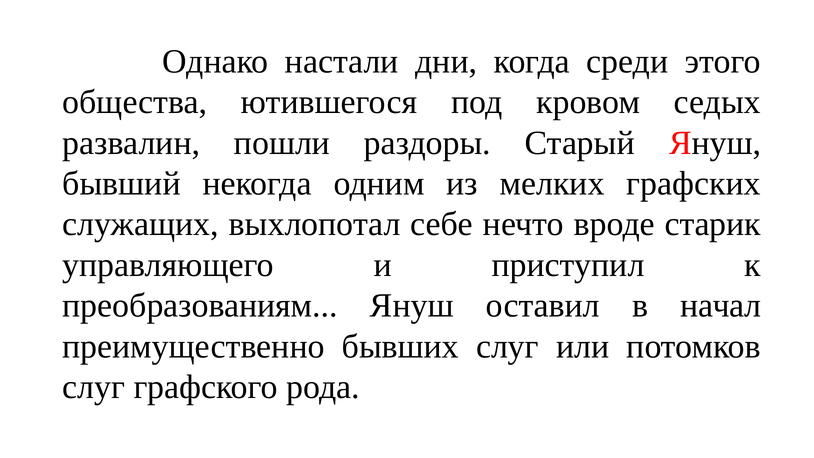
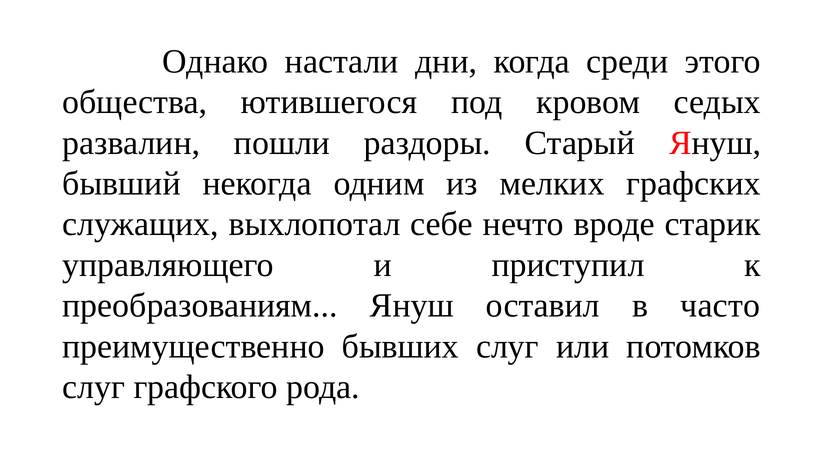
начал: начал -> часто
